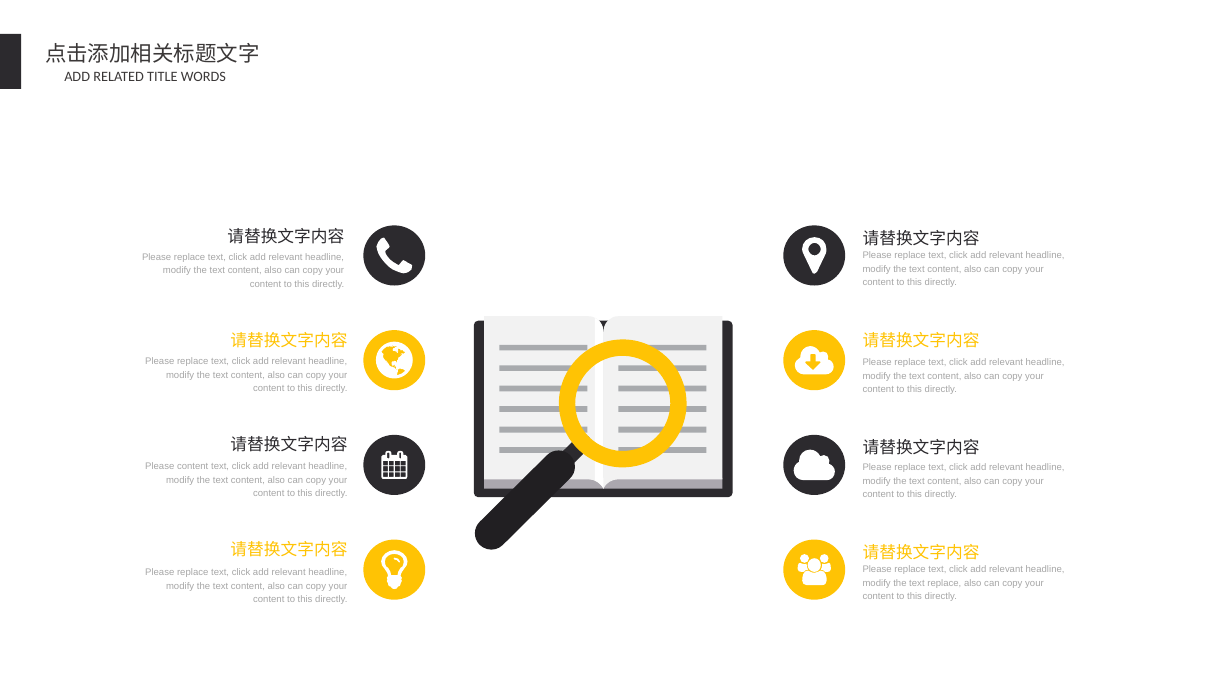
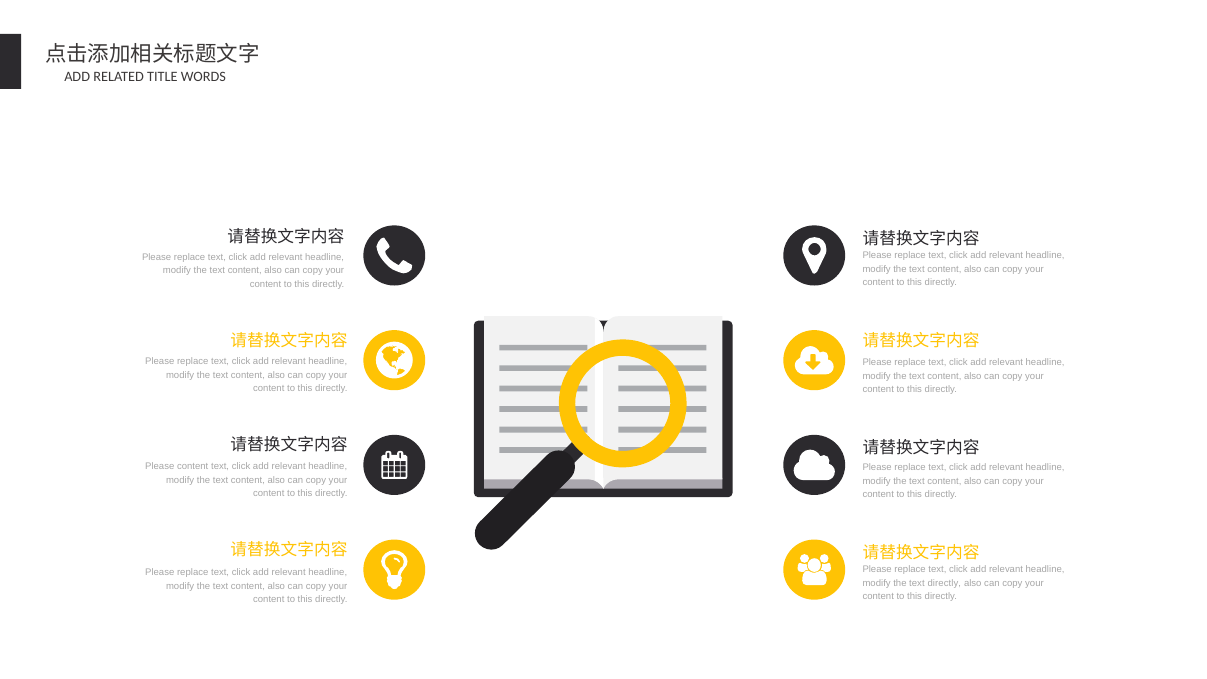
text replace: replace -> directly
